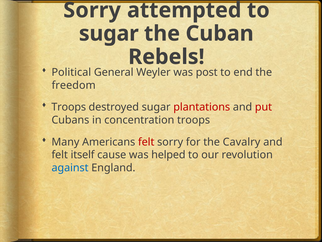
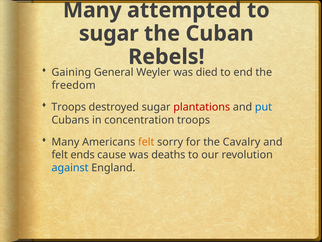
Sorry at (92, 10): Sorry -> Many
Political: Political -> Gaining
post: post -> died
put colour: red -> blue
felt at (146, 142) colour: red -> orange
itself: itself -> ends
helped: helped -> deaths
